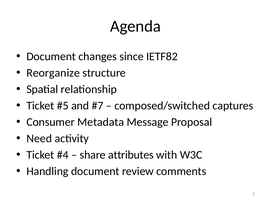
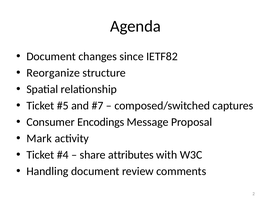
Metadata: Metadata -> Encodings
Need: Need -> Mark
